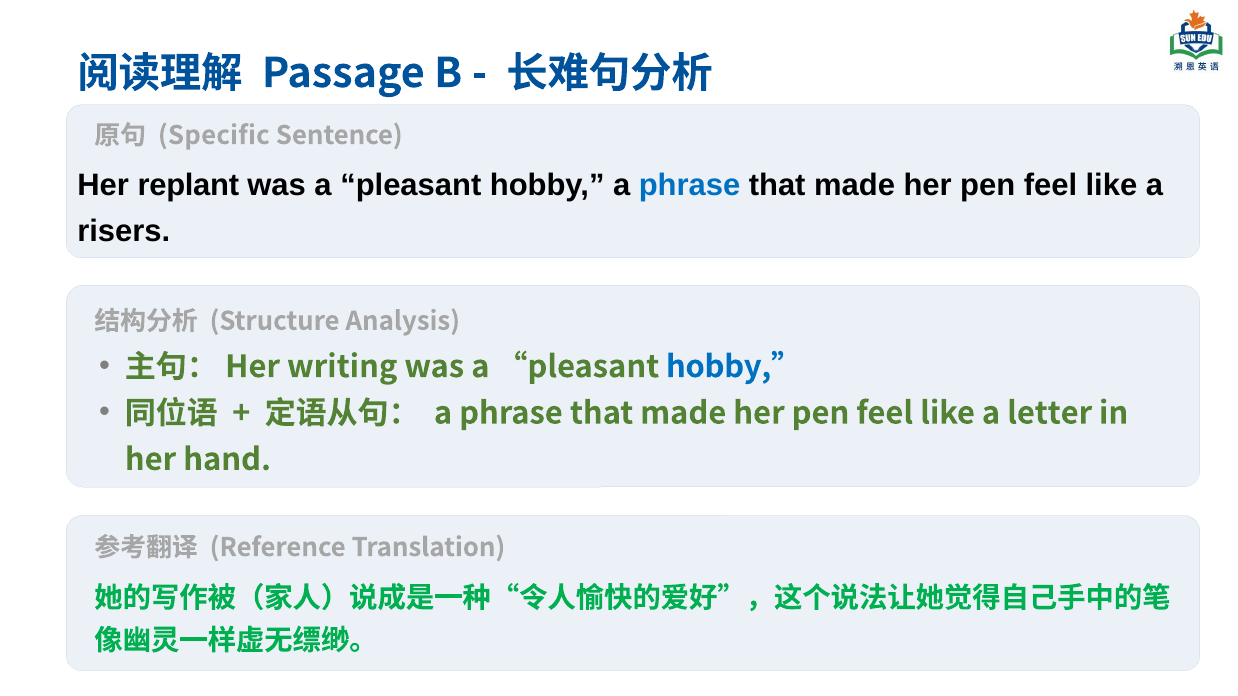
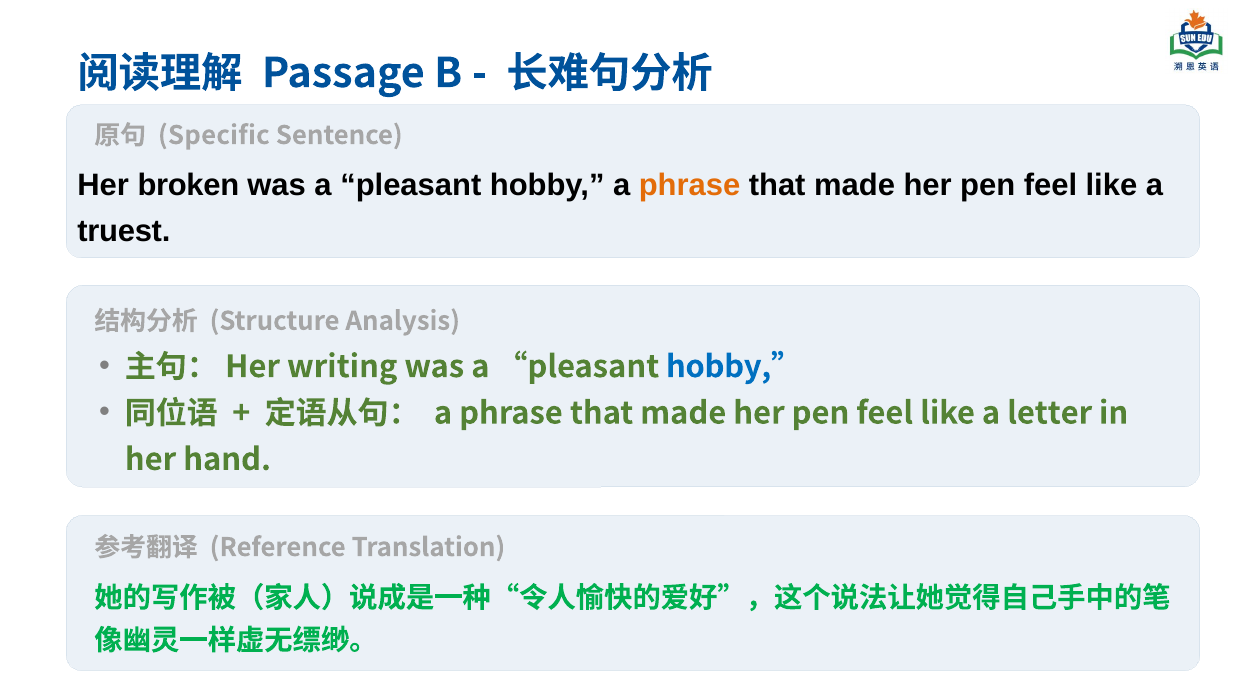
replant: replant -> broken
phrase at (690, 185) colour: blue -> orange
risers: risers -> truest
